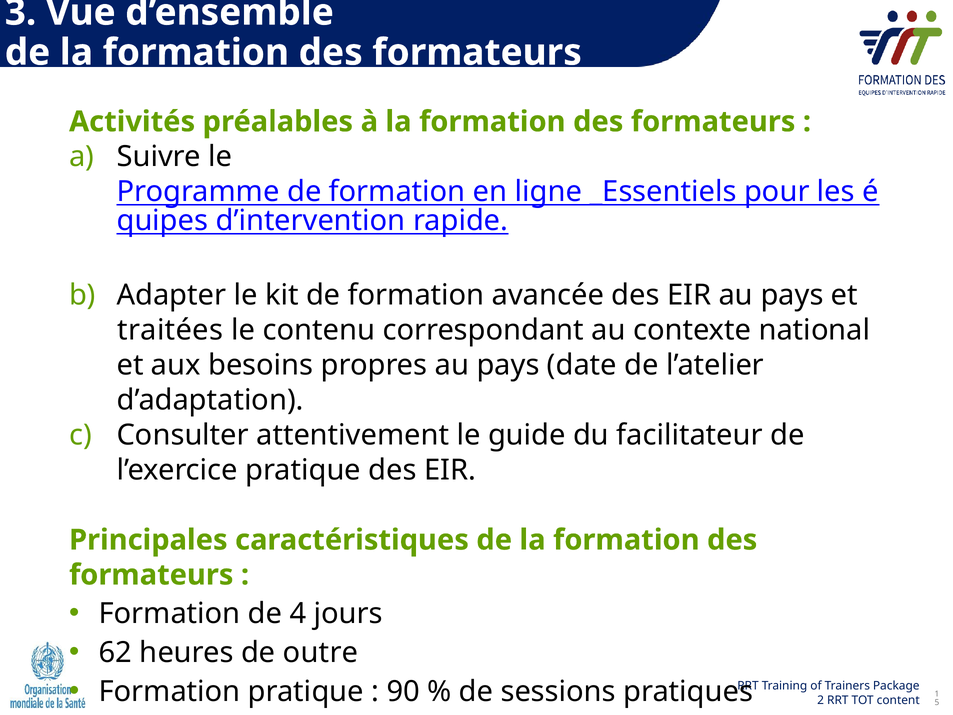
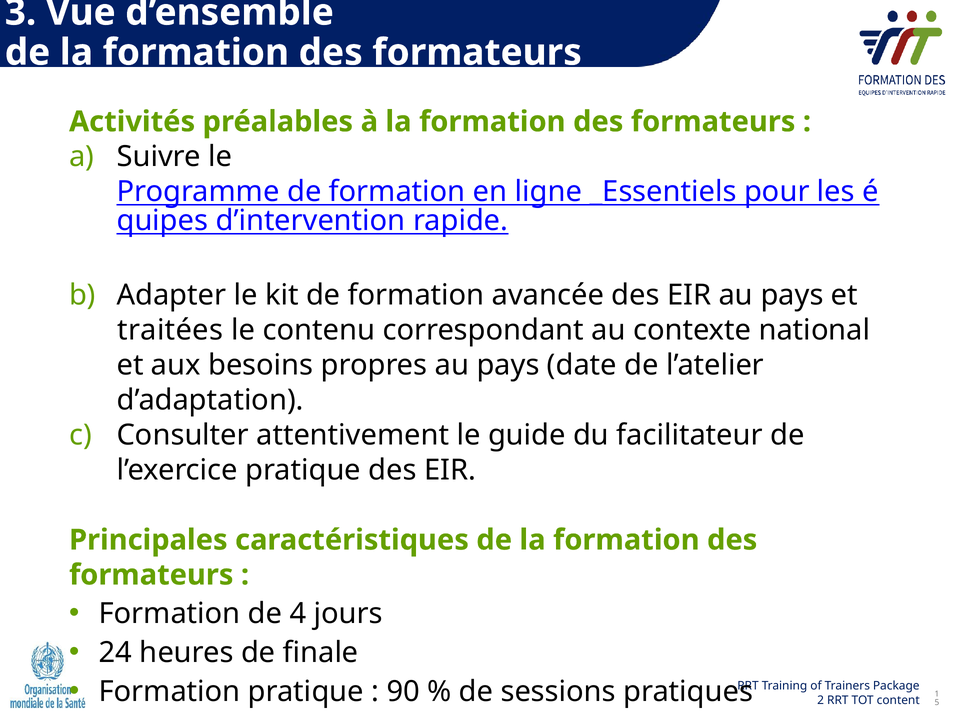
62: 62 -> 24
outre: outre -> finale
